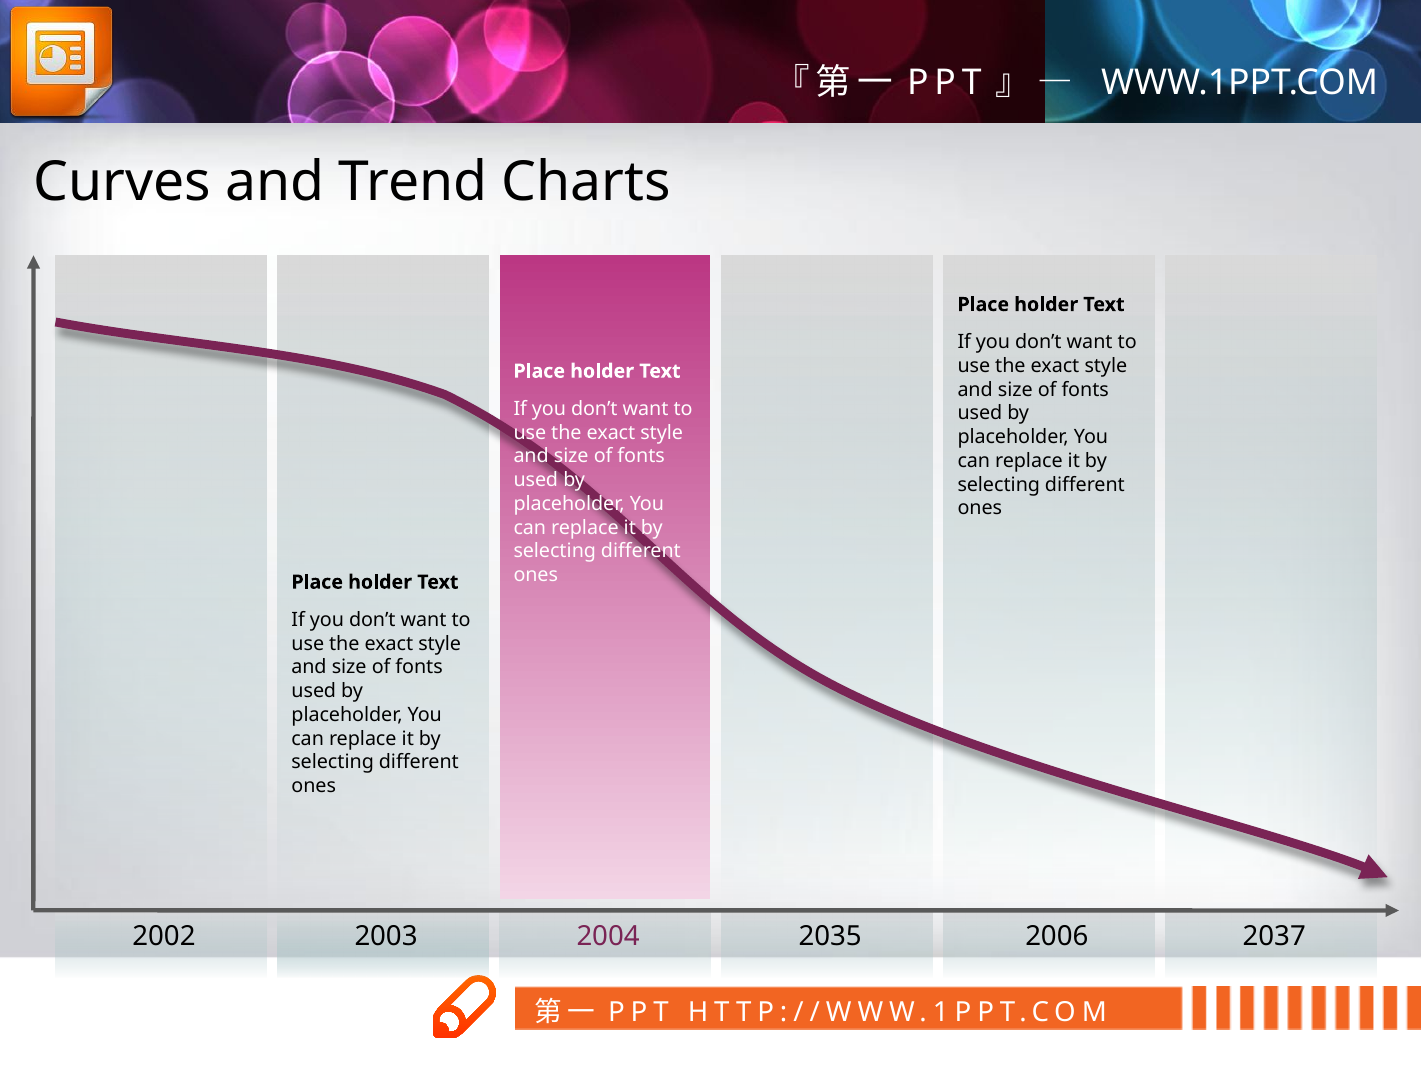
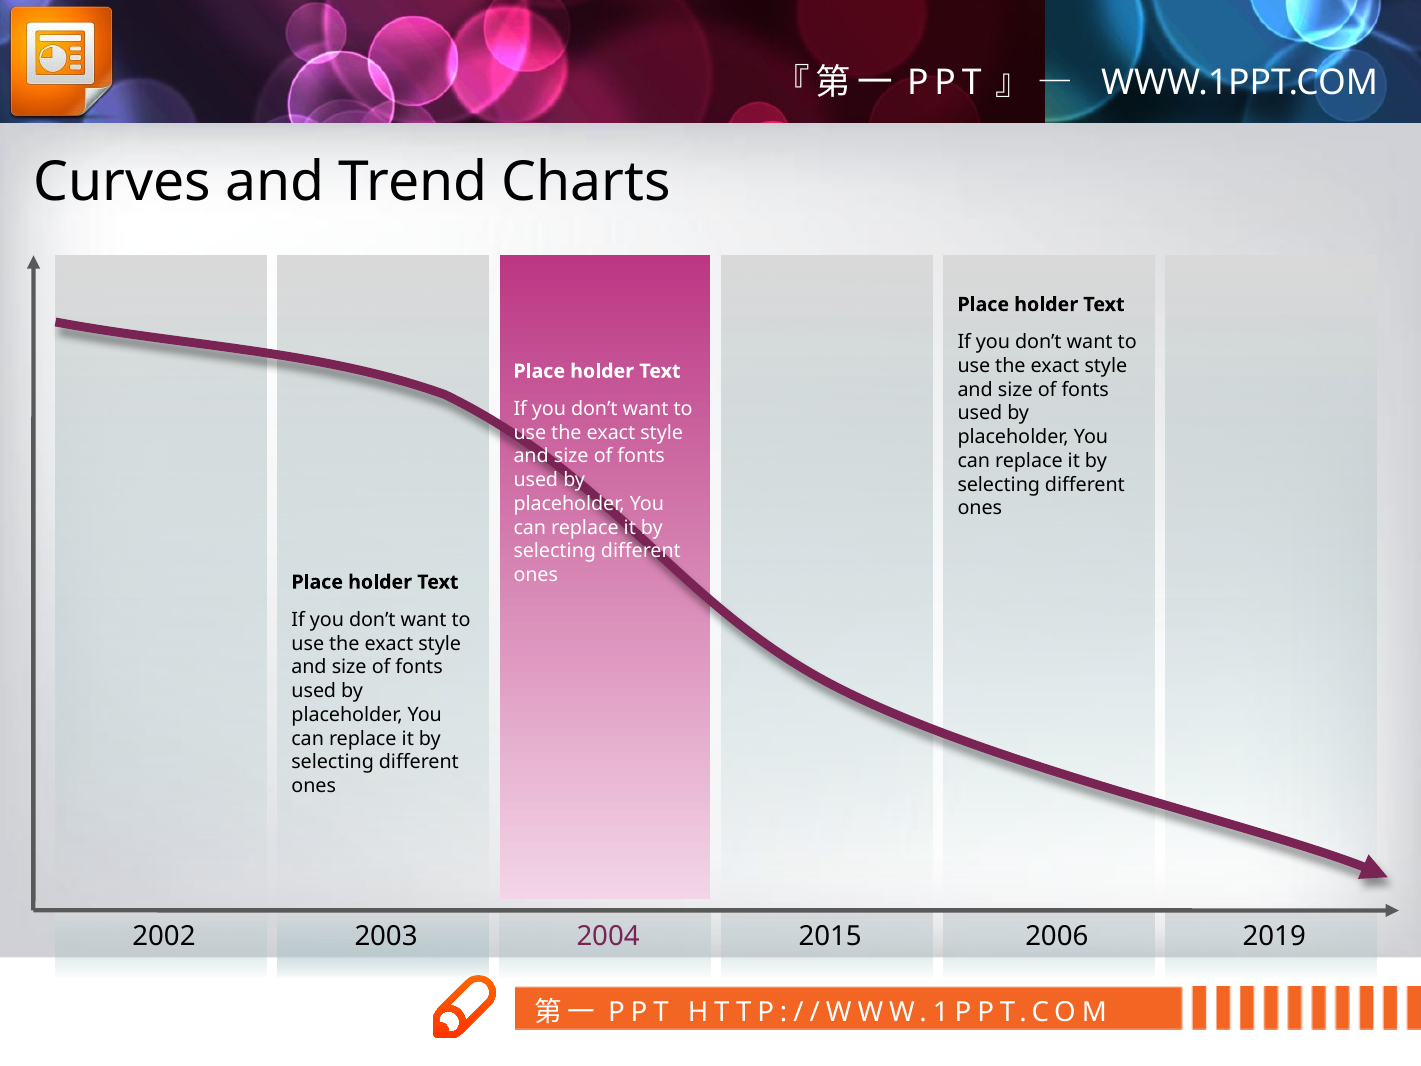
2035: 2035 -> 2015
2037: 2037 -> 2019
